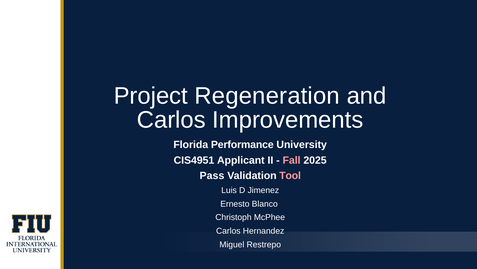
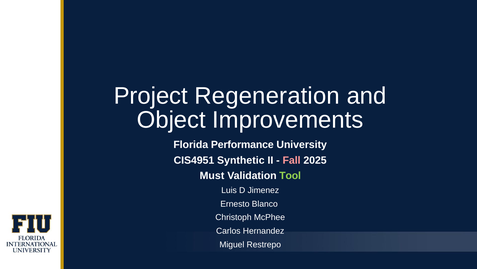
Carlos at (171, 120): Carlos -> Object
Applicant: Applicant -> Synthetic
Pass: Pass -> Must
Tool colour: pink -> light green
